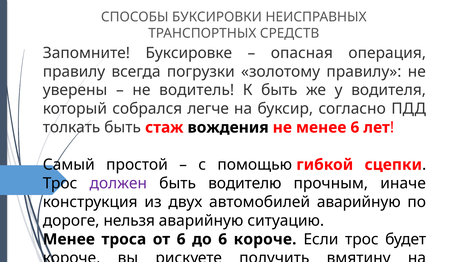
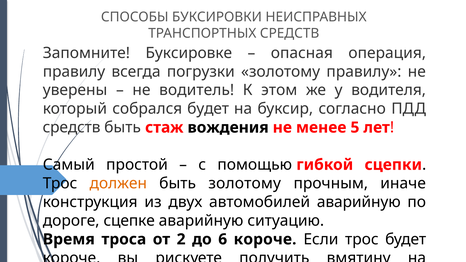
К быть: быть -> этом
собрался легче: легче -> будет
толкать at (72, 128): толкать -> средств
менее 6: 6 -> 5
должен colour: purple -> orange
быть водителю: водителю -> золотому
нельзя: нельзя -> сцепке
Менее at (69, 239): Менее -> Время
от 6: 6 -> 2
